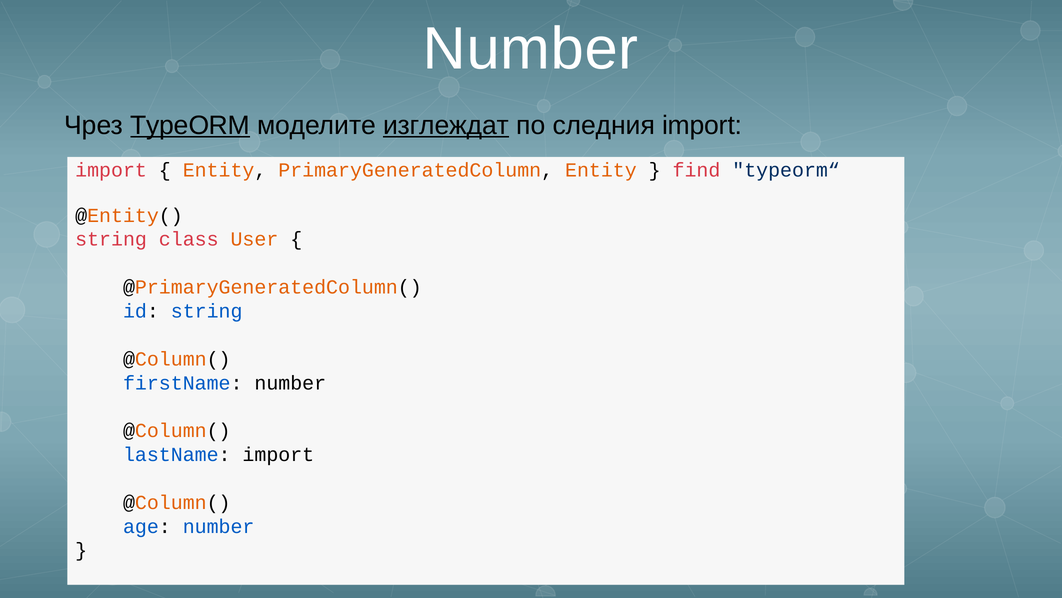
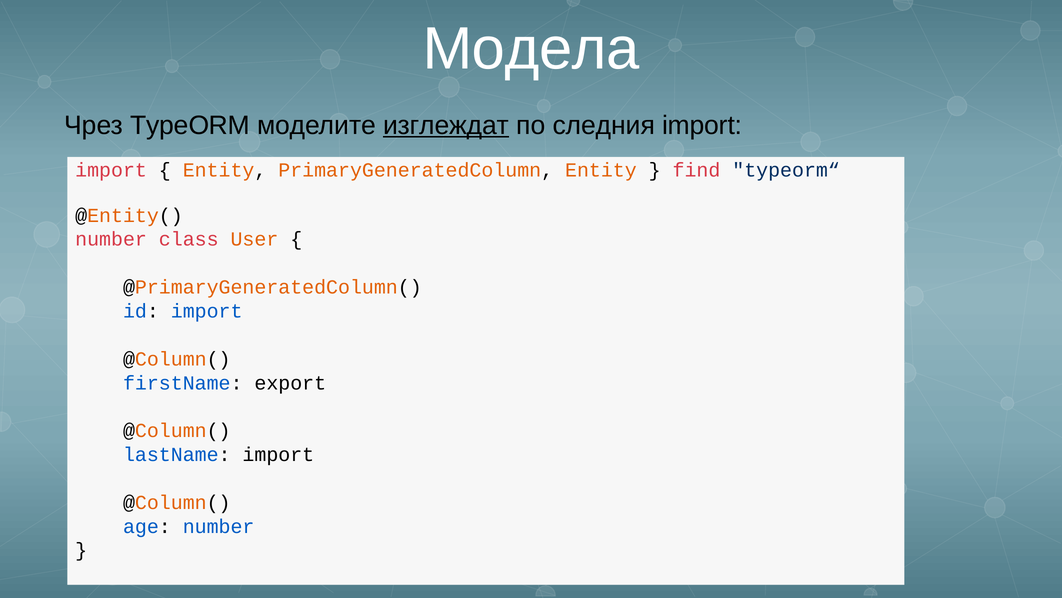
Number at (531, 49): Number -> Модела
TypeORM underline: present -> none
string at (111, 239): string -> number
id string: string -> import
firstName number: number -> export
